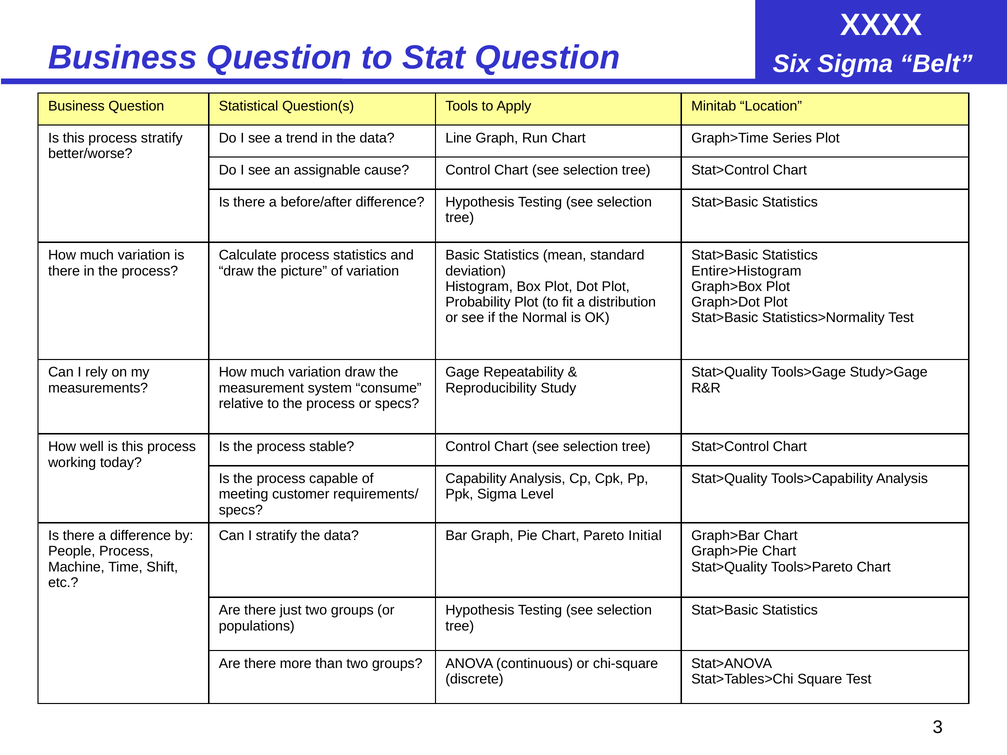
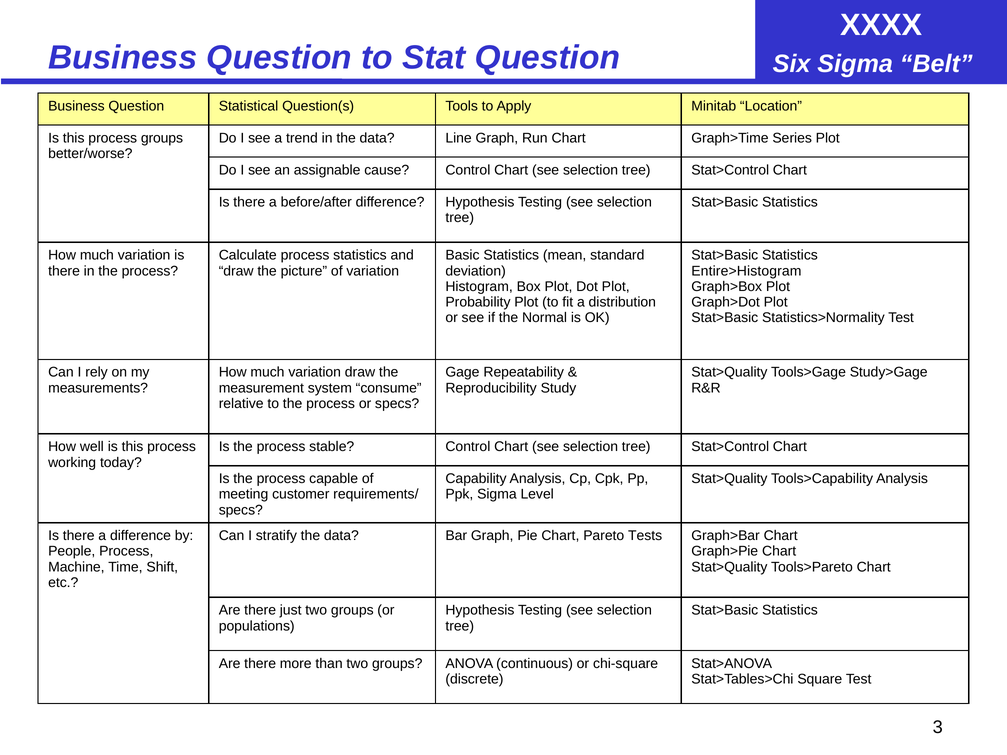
process stratify: stratify -> groups
Initial: Initial -> Tests
